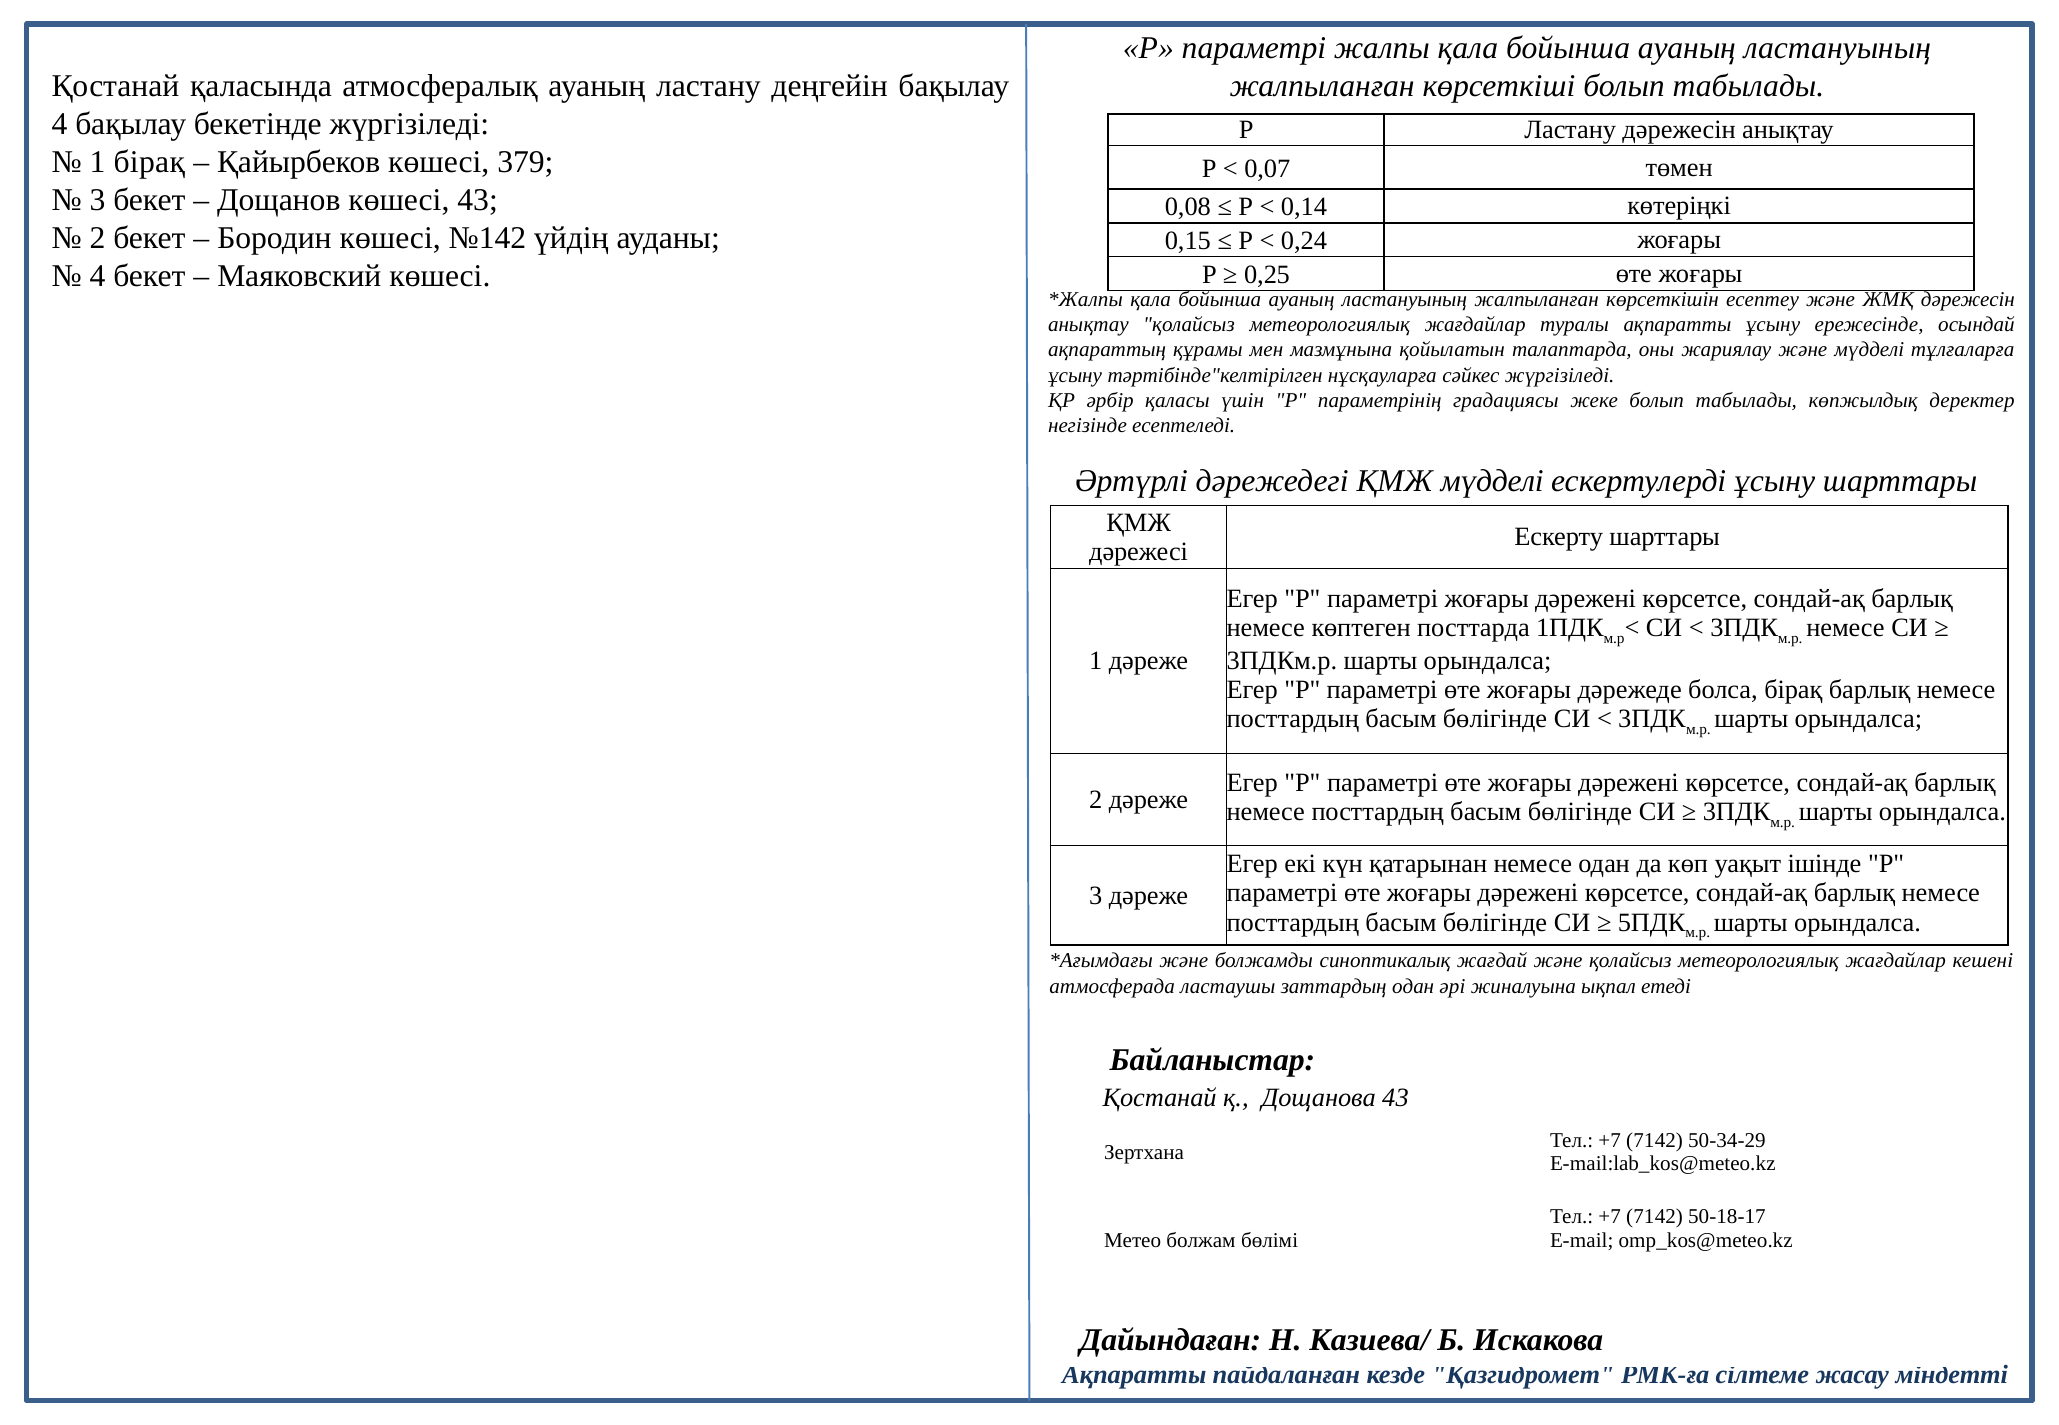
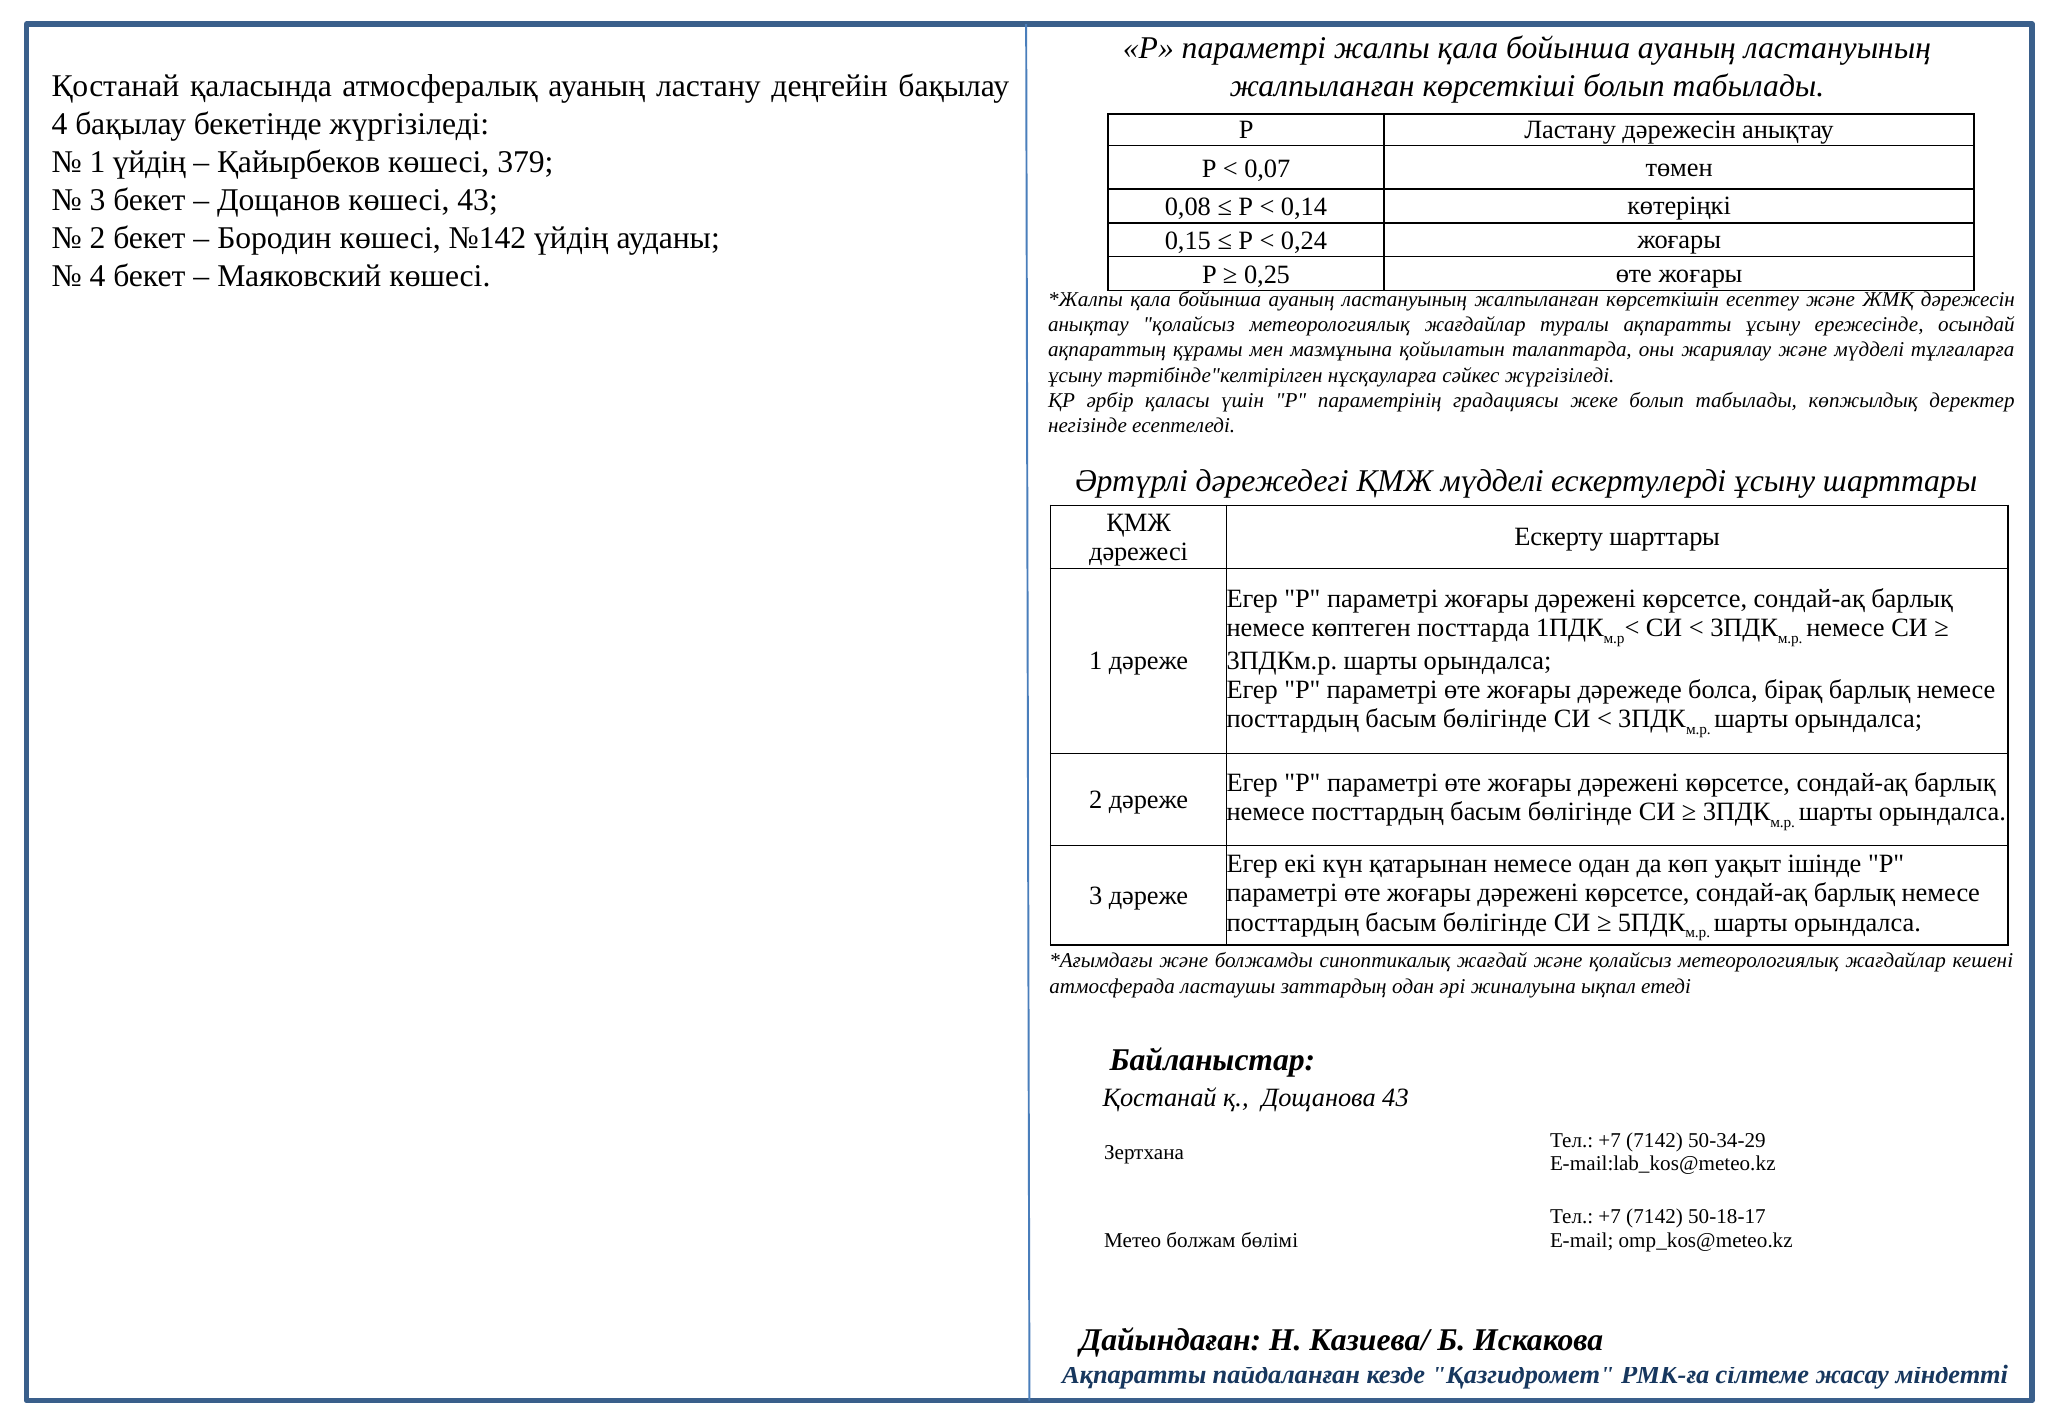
1 бірақ: бірақ -> үйдің
